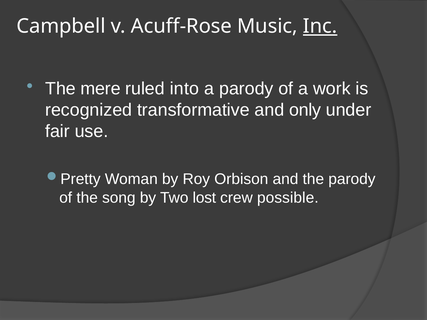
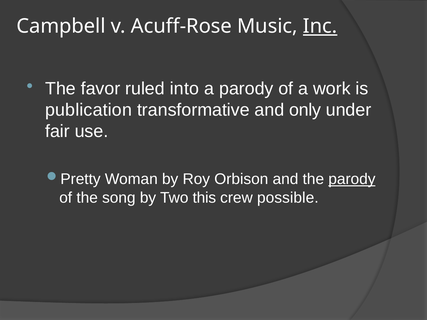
mere: mere -> favor
recognized: recognized -> publication
parody at (352, 179) underline: none -> present
lost: lost -> this
